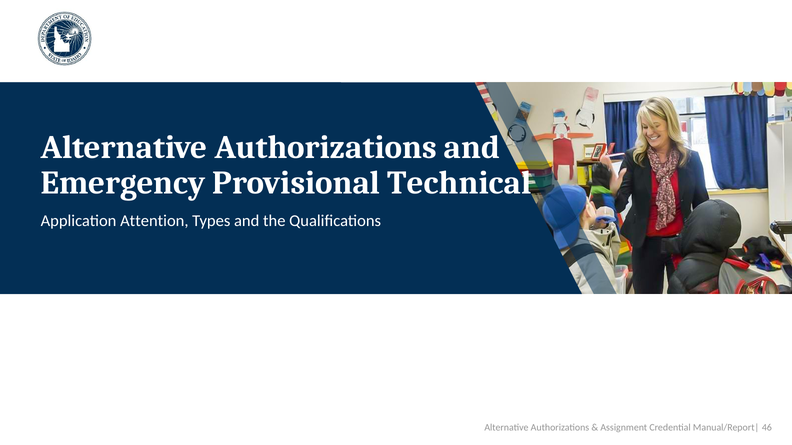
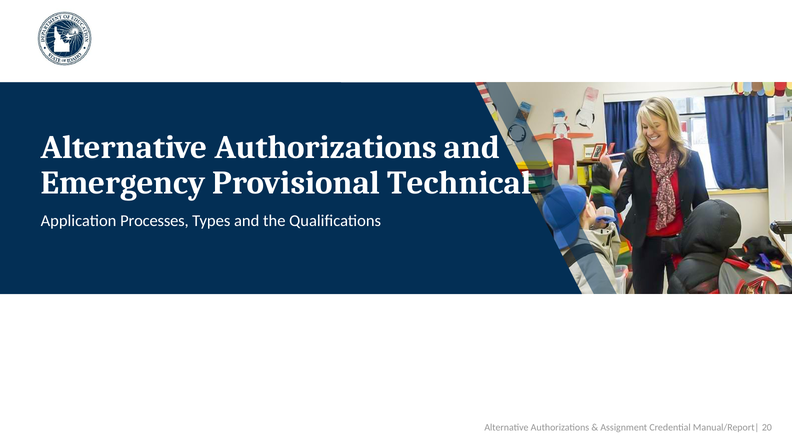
Attention: Attention -> Processes
46: 46 -> 20
